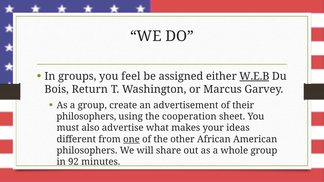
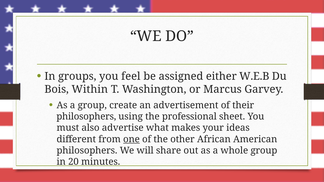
W.E.B underline: present -> none
Return: Return -> Within
cooperation: cooperation -> professional
92: 92 -> 20
